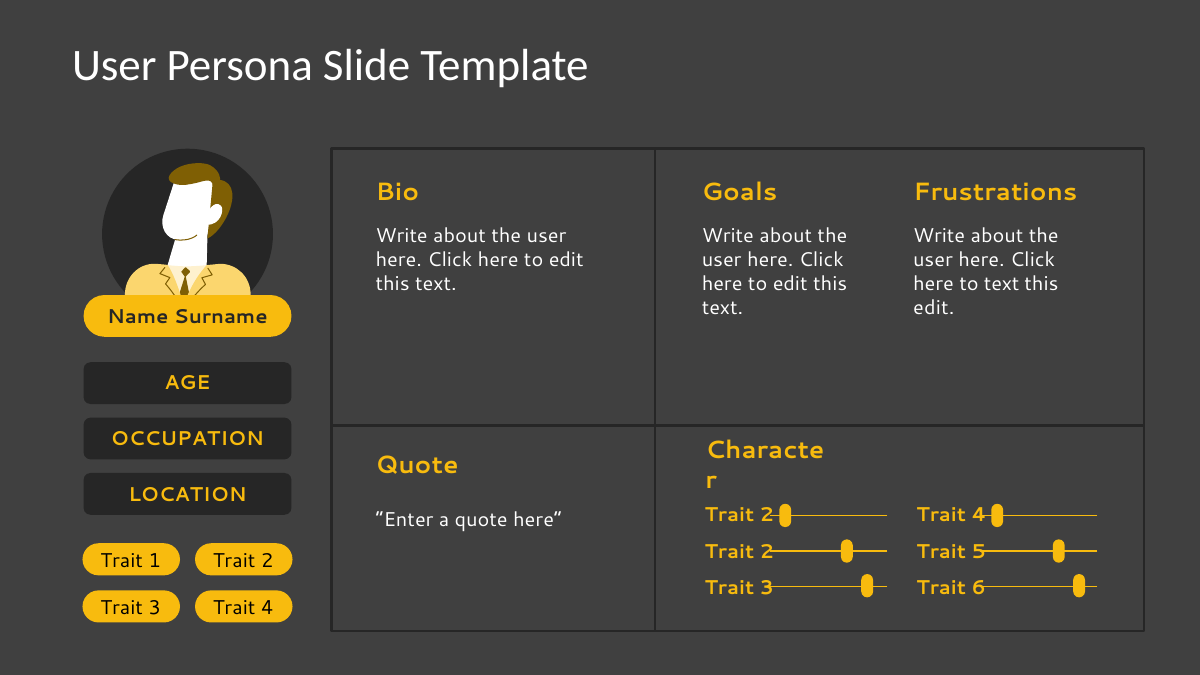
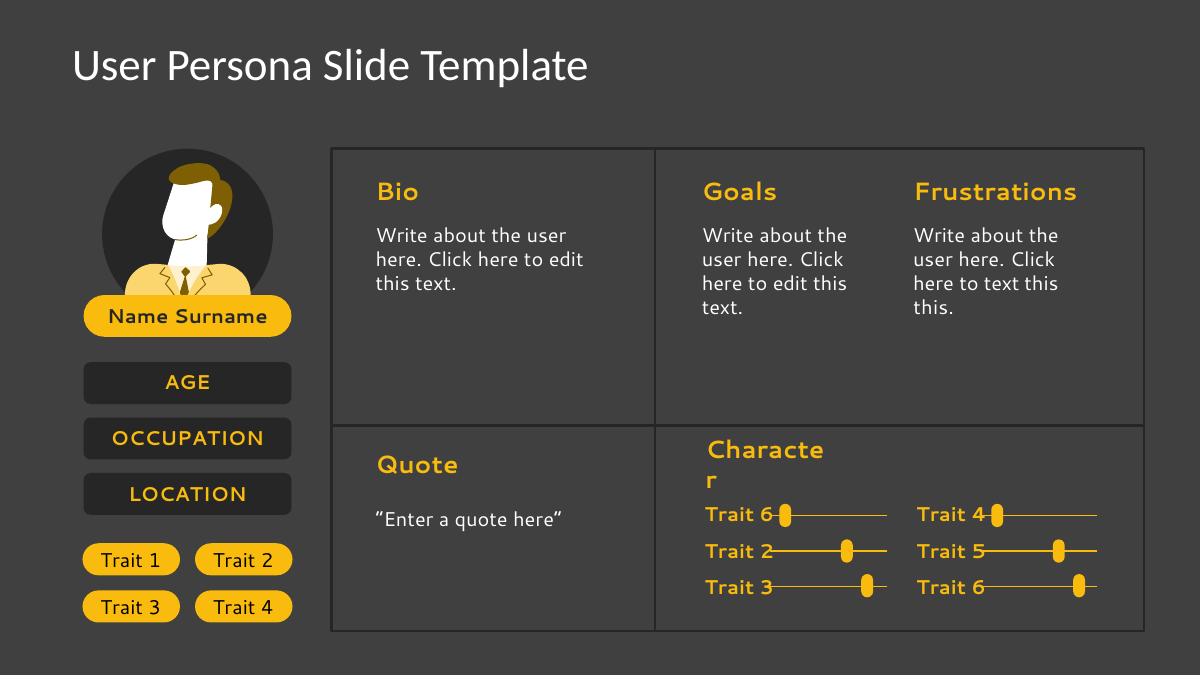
edit at (934, 308): edit -> this
2 at (767, 515): 2 -> 6
